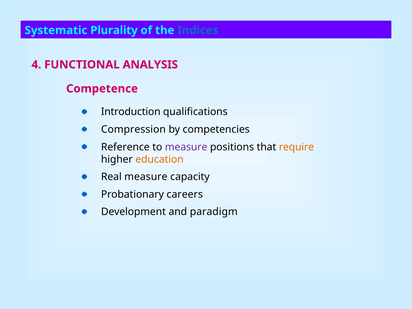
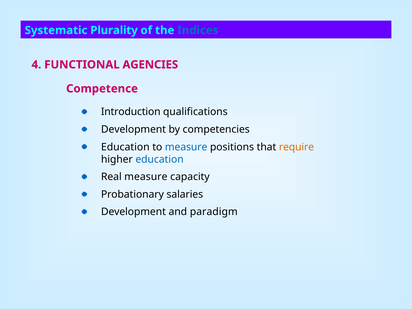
ANALYSIS: ANALYSIS -> AGENCIES
Compression at (133, 129): Compression -> Development
Reference at (125, 147): Reference -> Education
measure at (186, 147) colour: purple -> blue
education at (160, 159) colour: orange -> blue
careers: careers -> salaries
